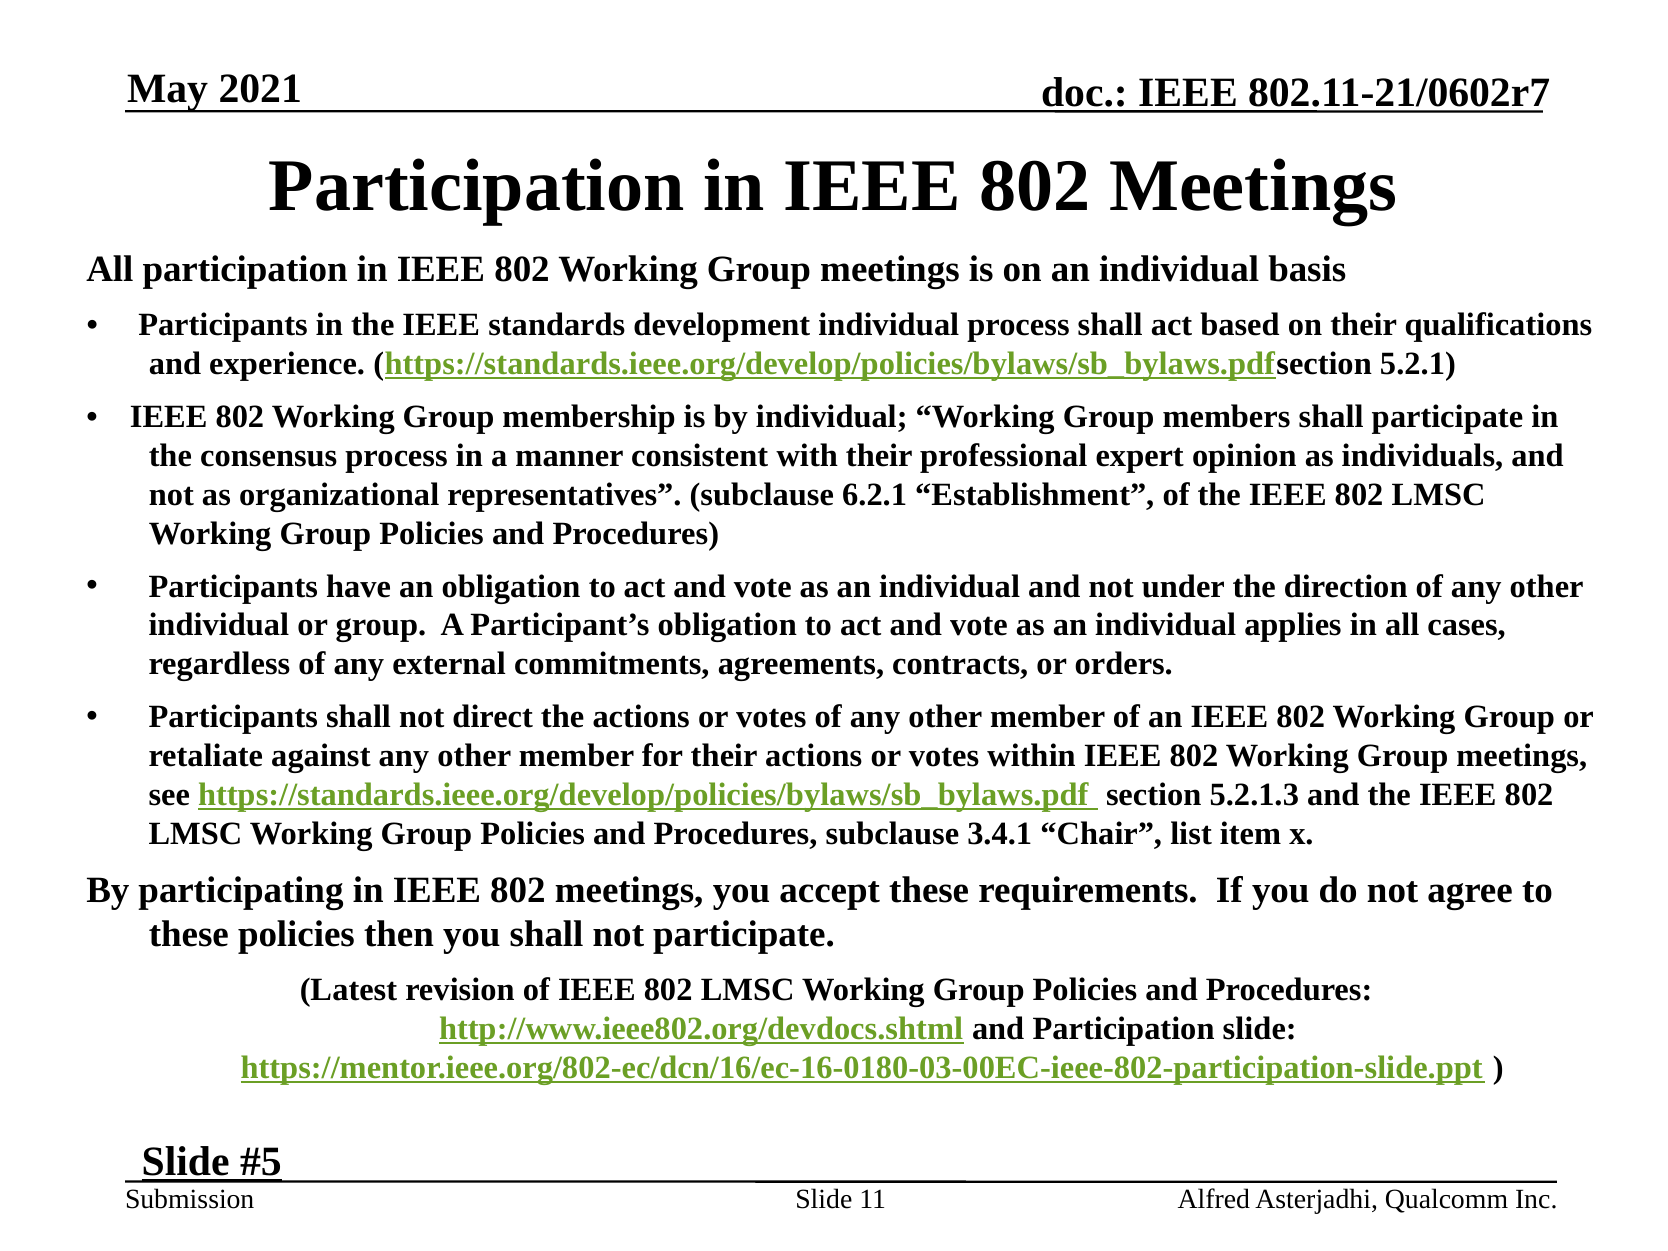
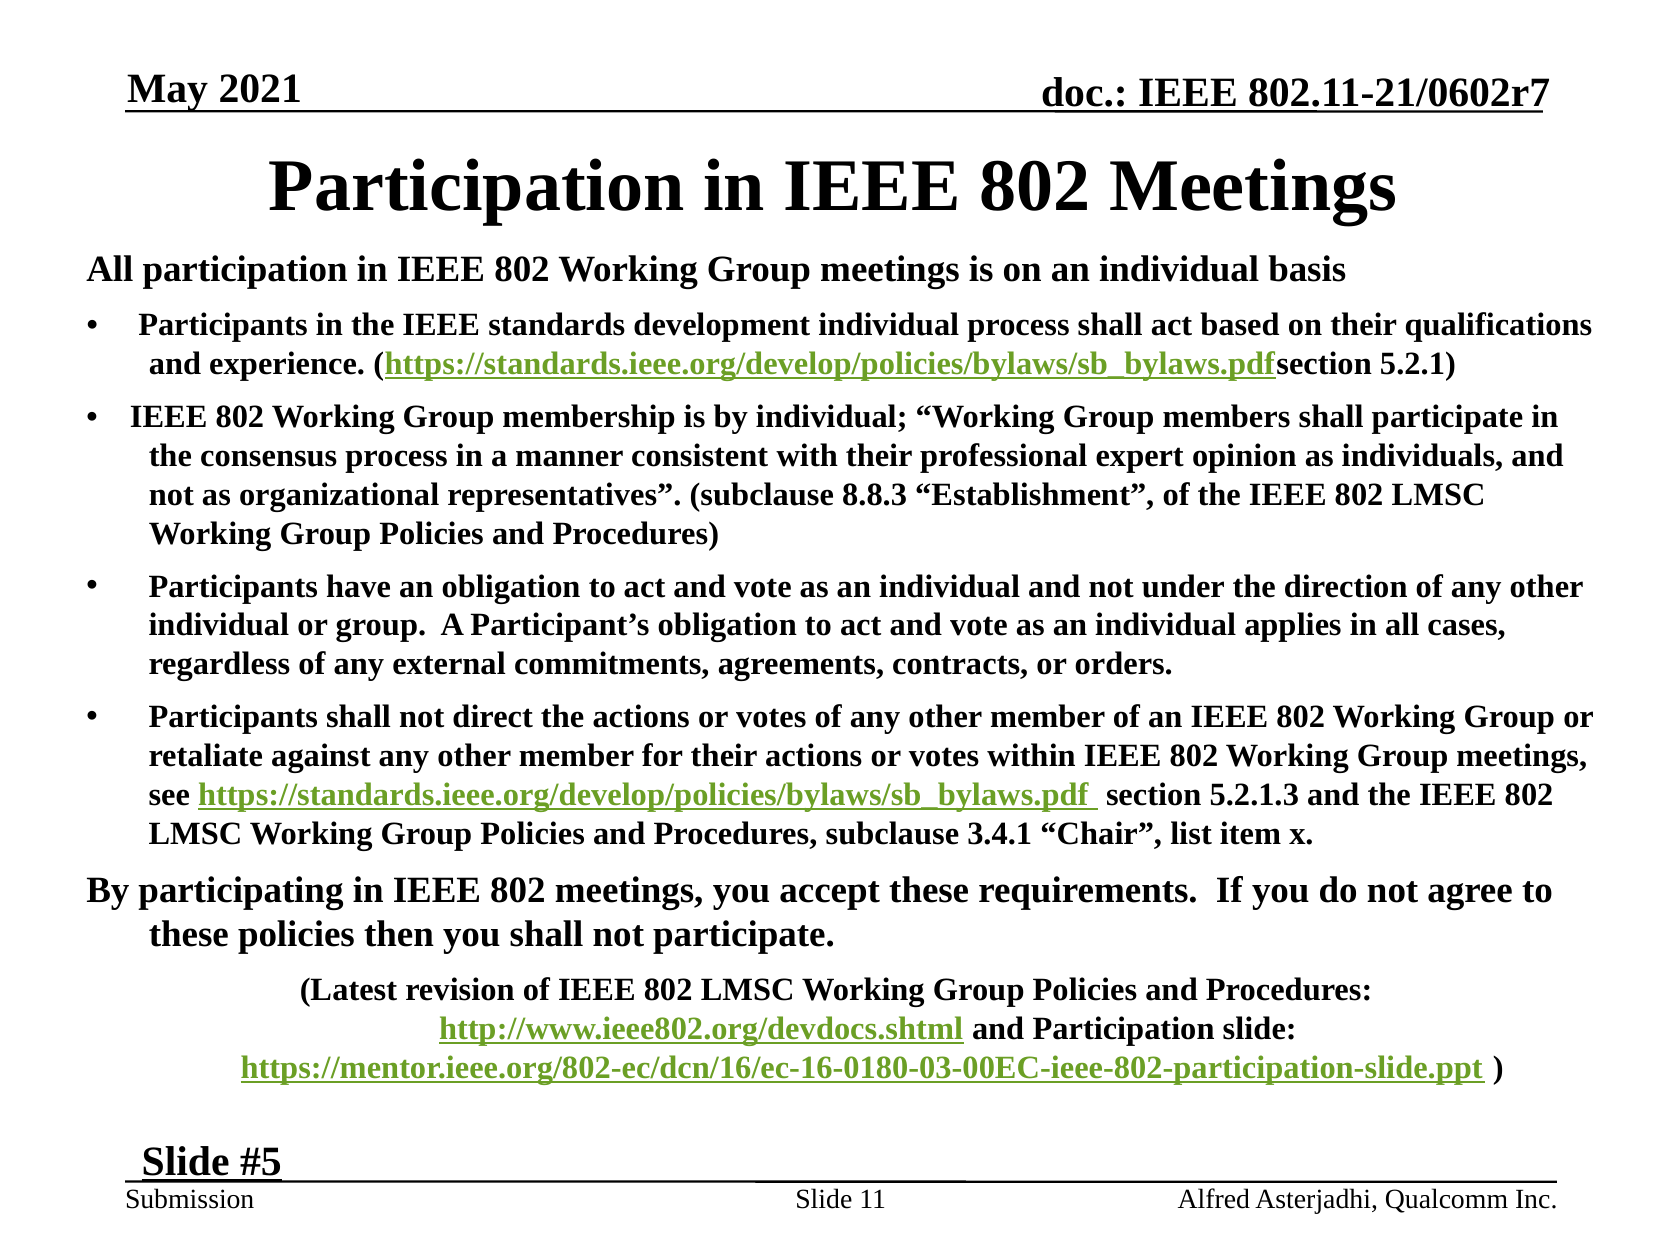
6.2.1: 6.2.1 -> 8.8.3
